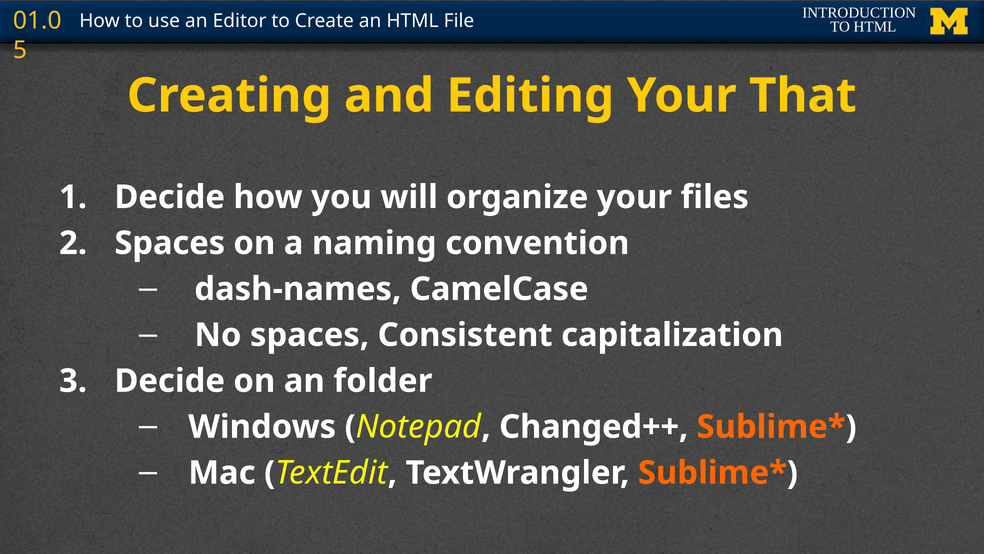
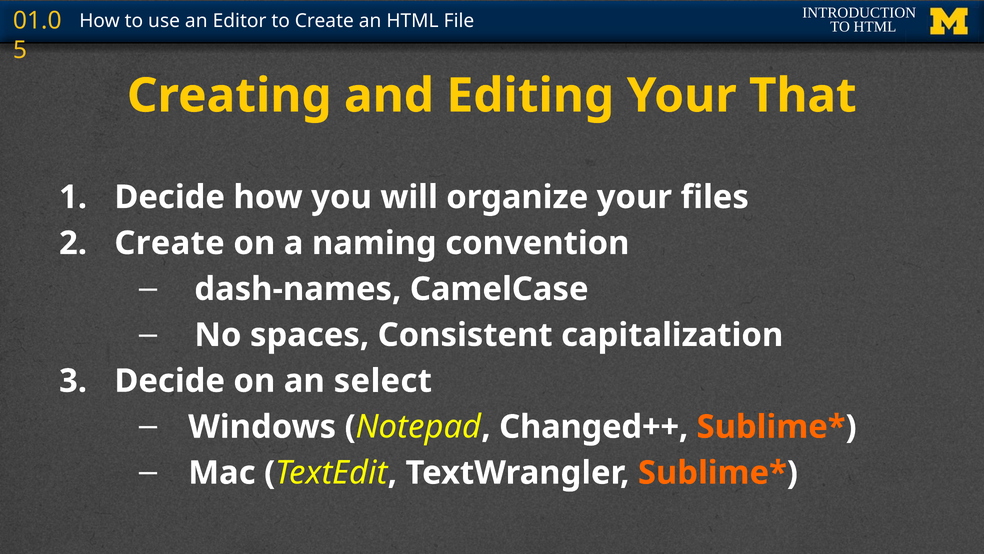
Spaces at (170, 243): Spaces -> Create
folder: folder -> select
